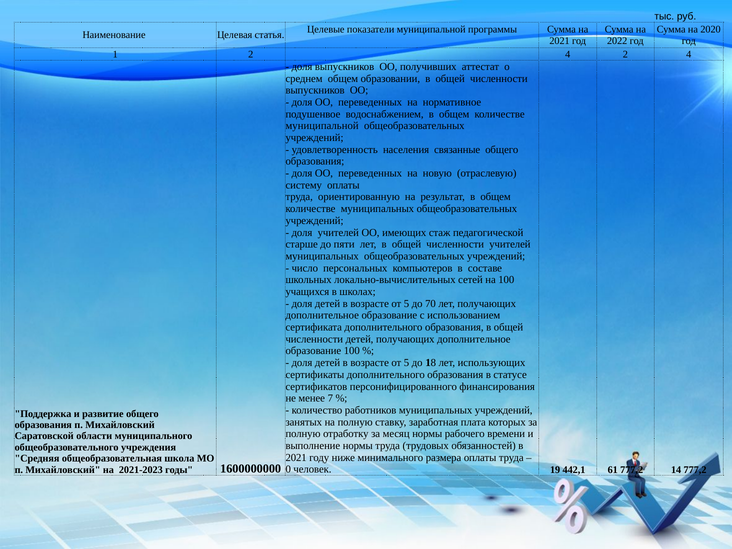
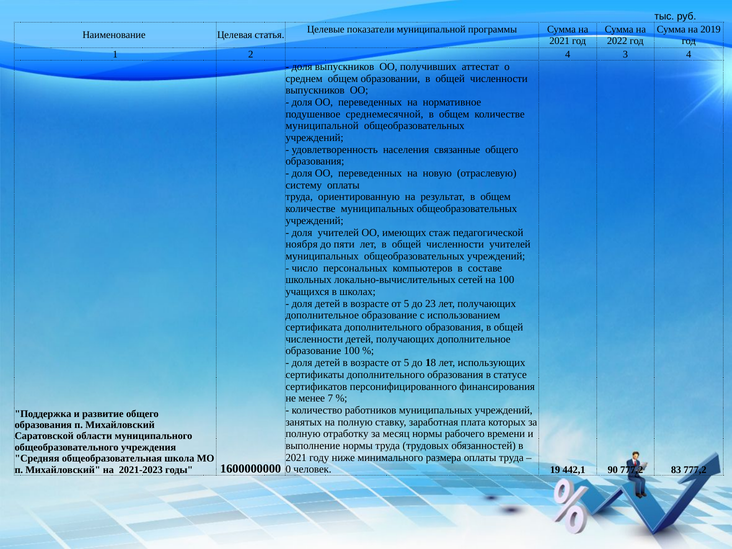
2020: 2020 -> 2019
4 2: 2 -> 3
водоснабжением: водоснабжением -> среднемесячной
старше: старше -> ноября
70: 70 -> 23
61: 61 -> 90
14: 14 -> 83
